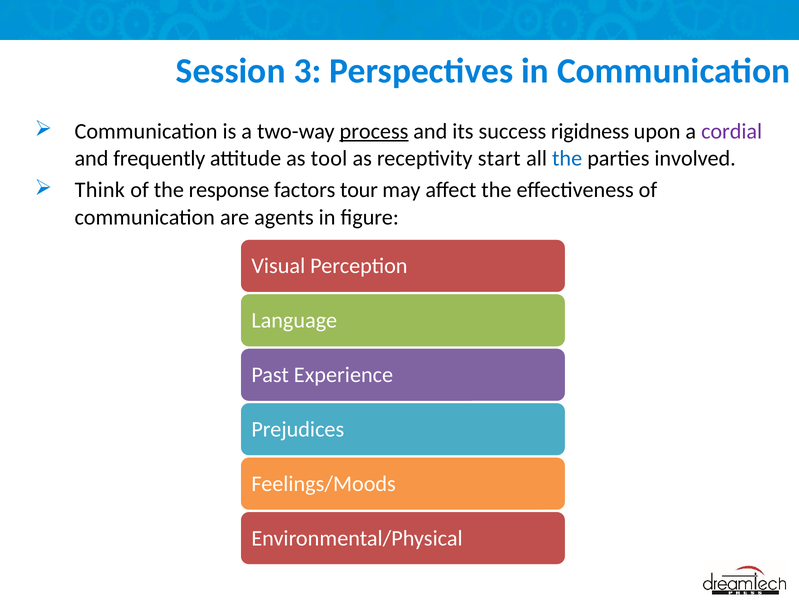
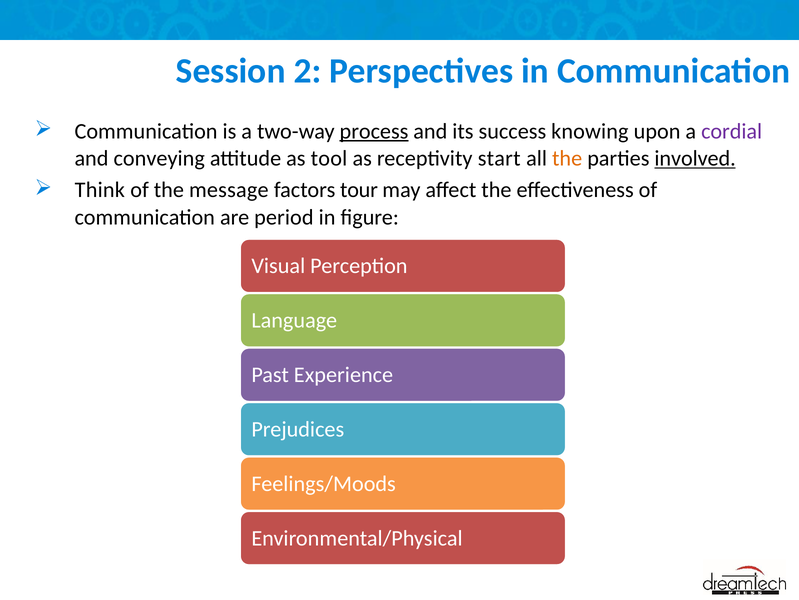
3: 3 -> 2
rigidness: rigidness -> knowing
frequently: frequently -> conveying
the at (567, 158) colour: blue -> orange
involved underline: none -> present
response: response -> message
agents: agents -> period
